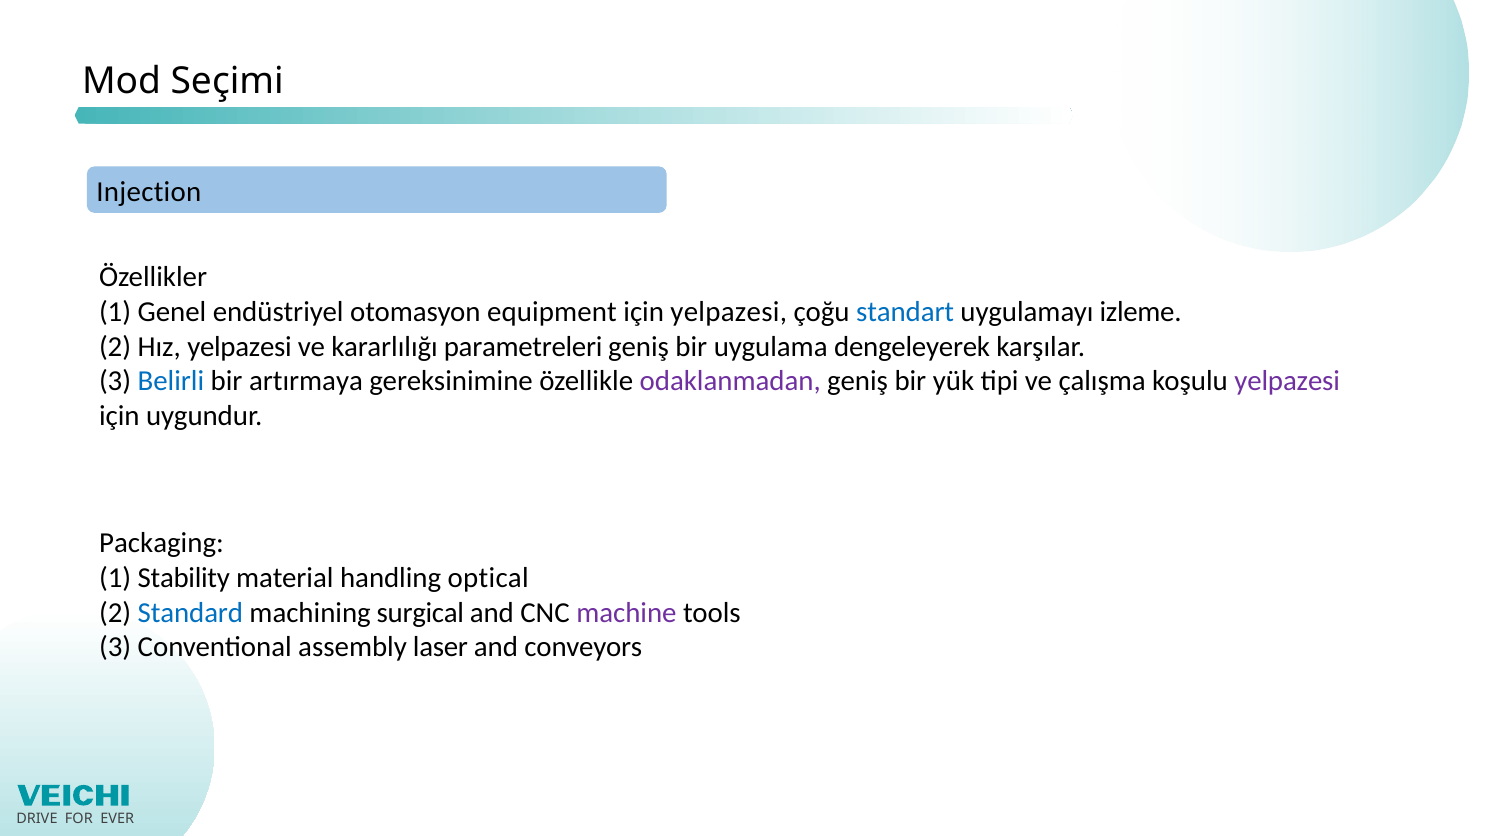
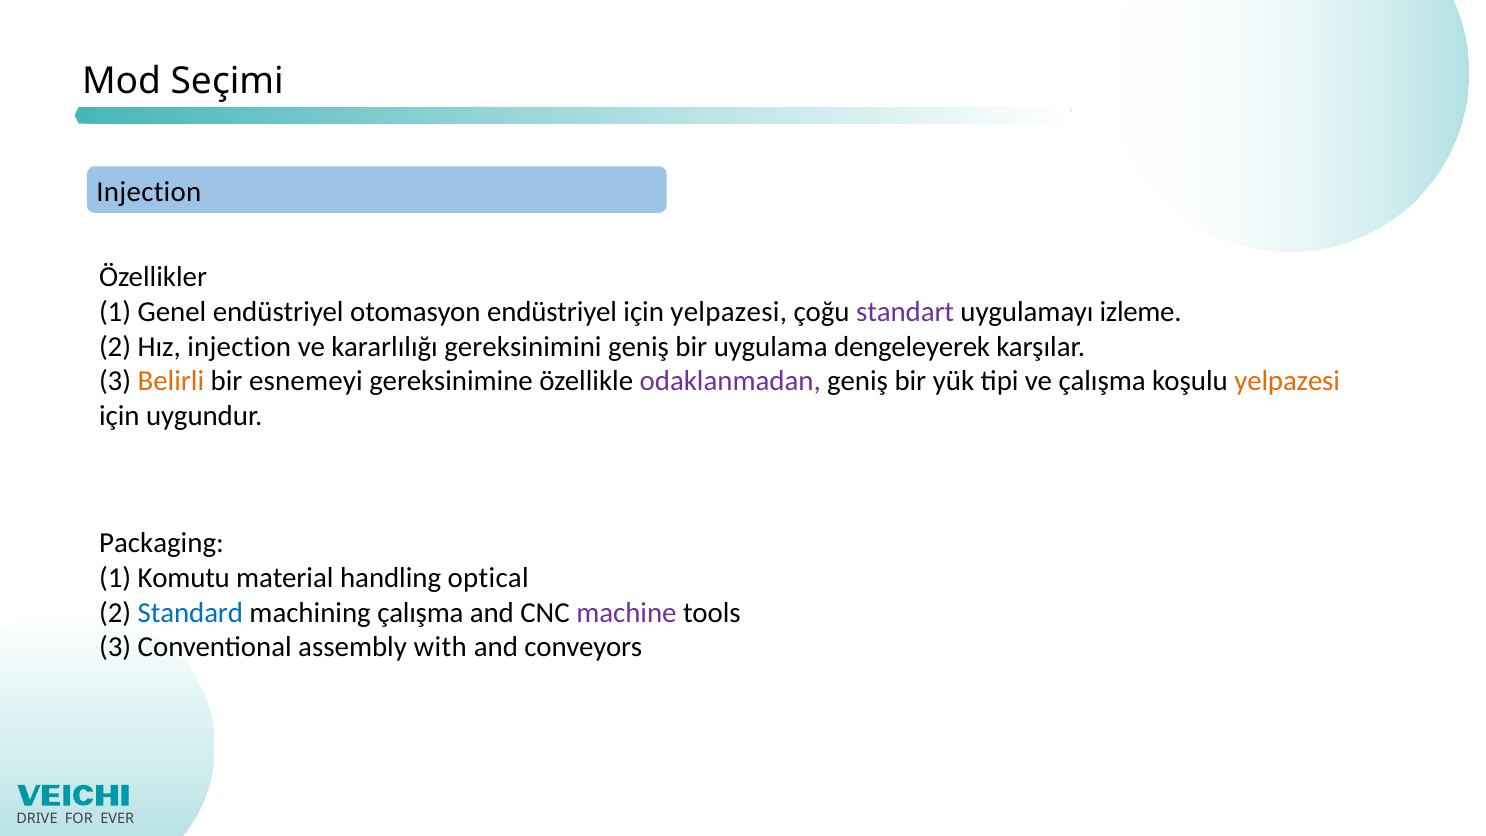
otomasyon equipment: equipment -> endüstriyel
standart colour: blue -> purple
Hız yelpazesi: yelpazesi -> injection
parametreleri: parametreleri -> gereksinimini
Belirli colour: blue -> orange
artırmaya: artırmaya -> esnemeyi
yelpazesi at (1287, 381) colour: purple -> orange
Stability: Stability -> Komutu
machining surgical: surgical -> çalışma
laser: laser -> with
